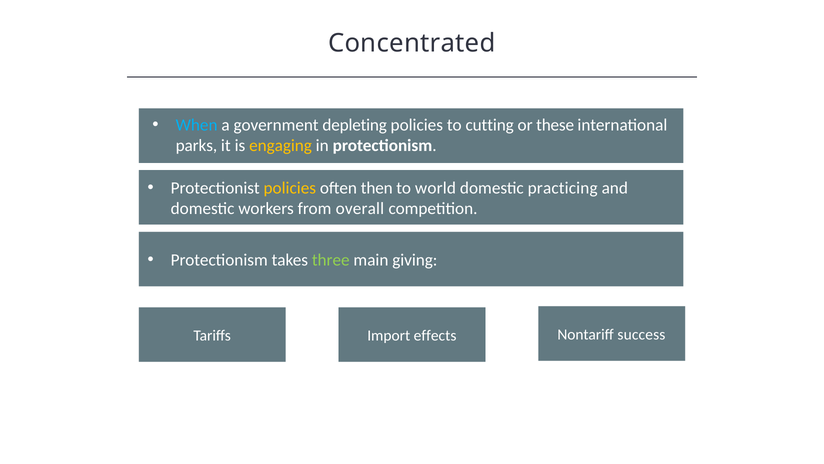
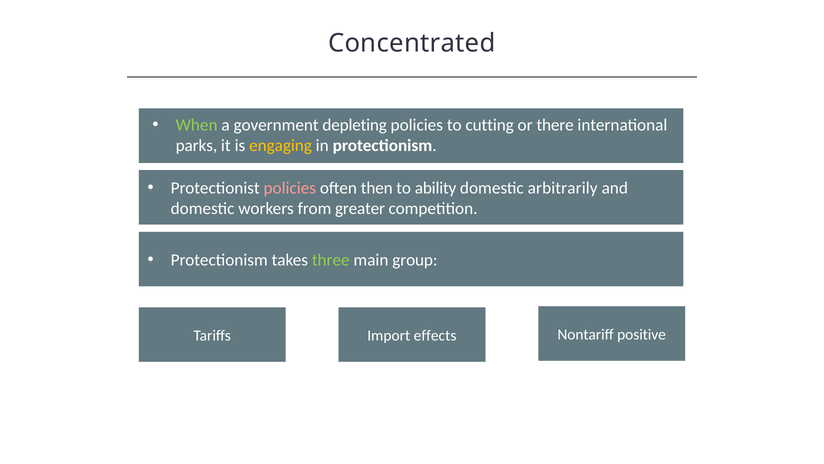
When colour: light blue -> light green
these: these -> there
policies at (290, 188) colour: yellow -> pink
world: world -> ability
practicing: practicing -> arbitrarily
overall: overall -> greater
giving: giving -> group
success: success -> positive
